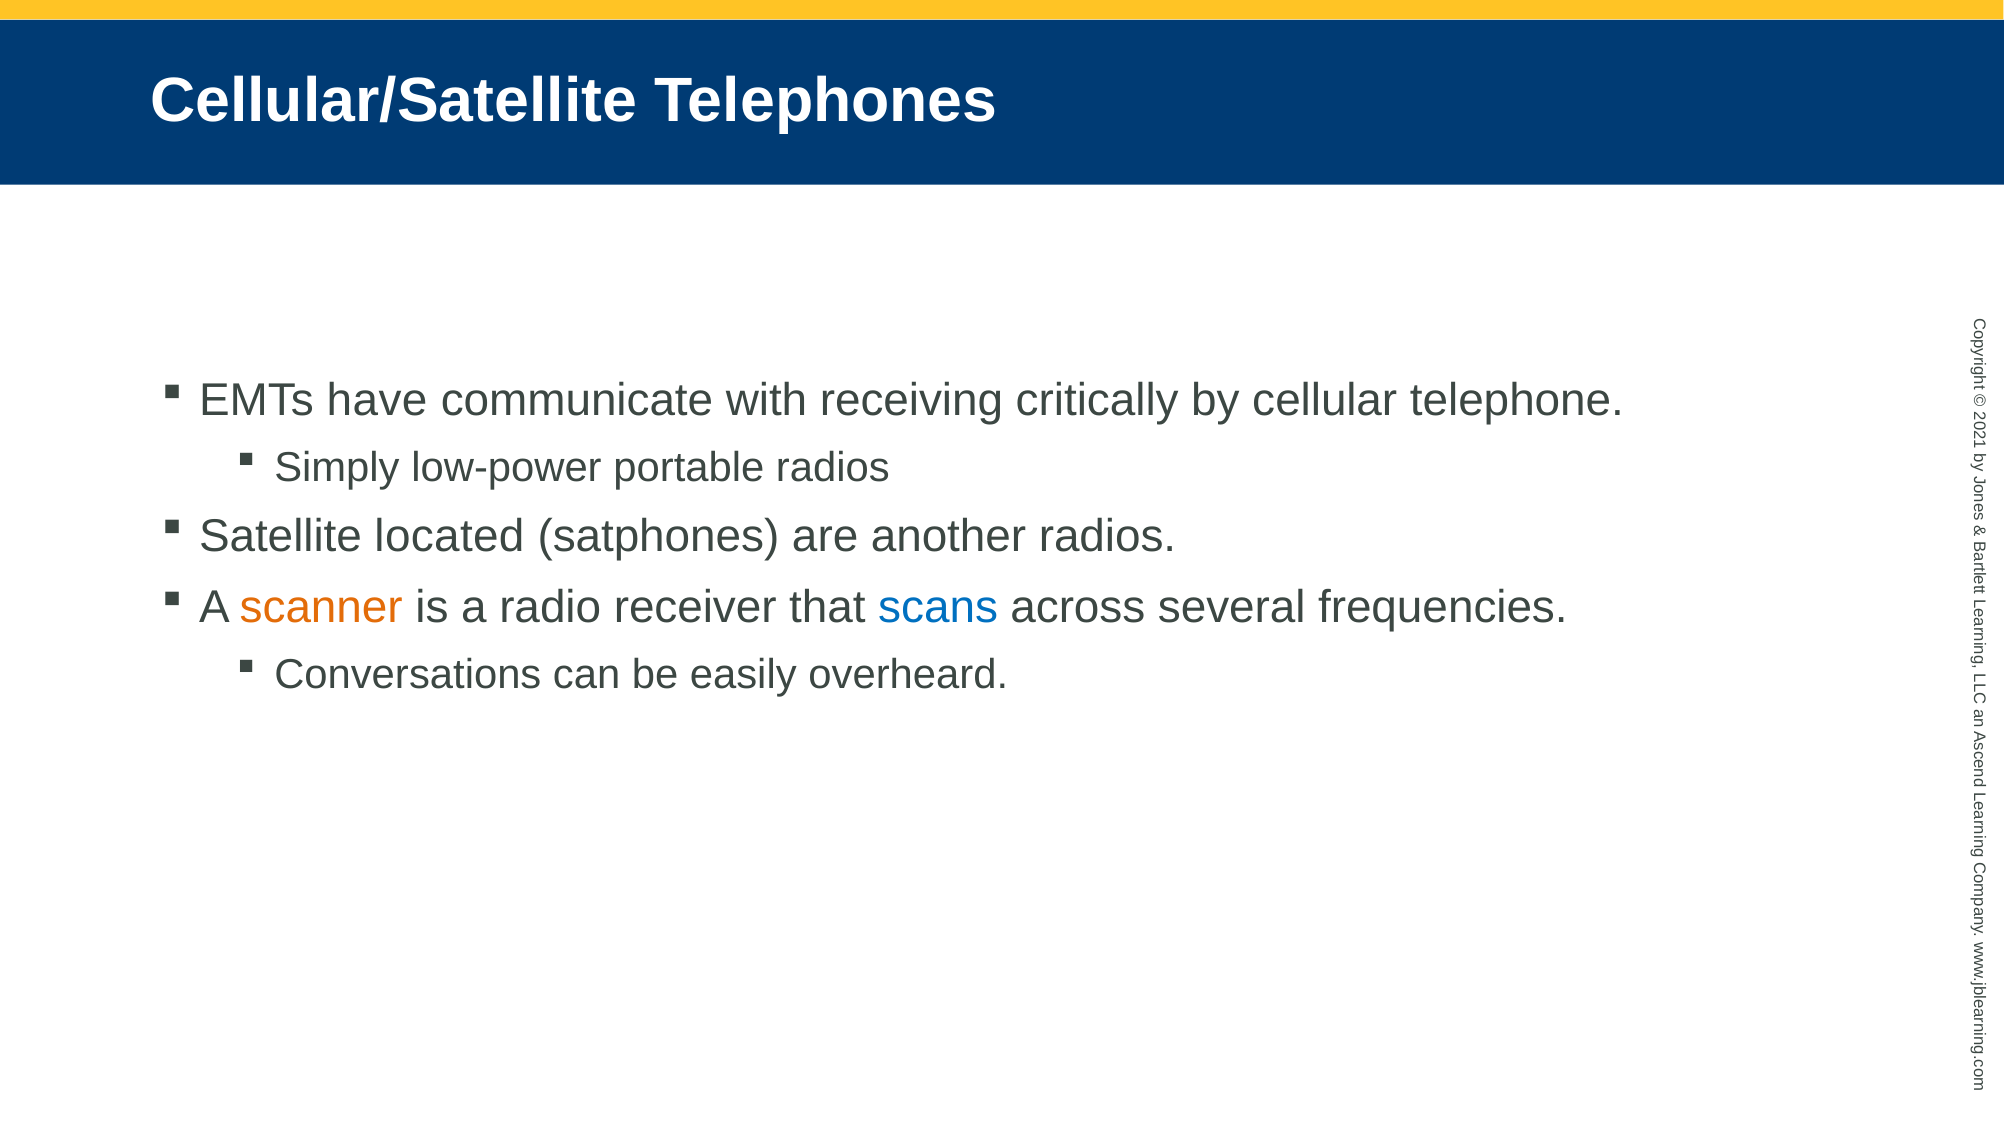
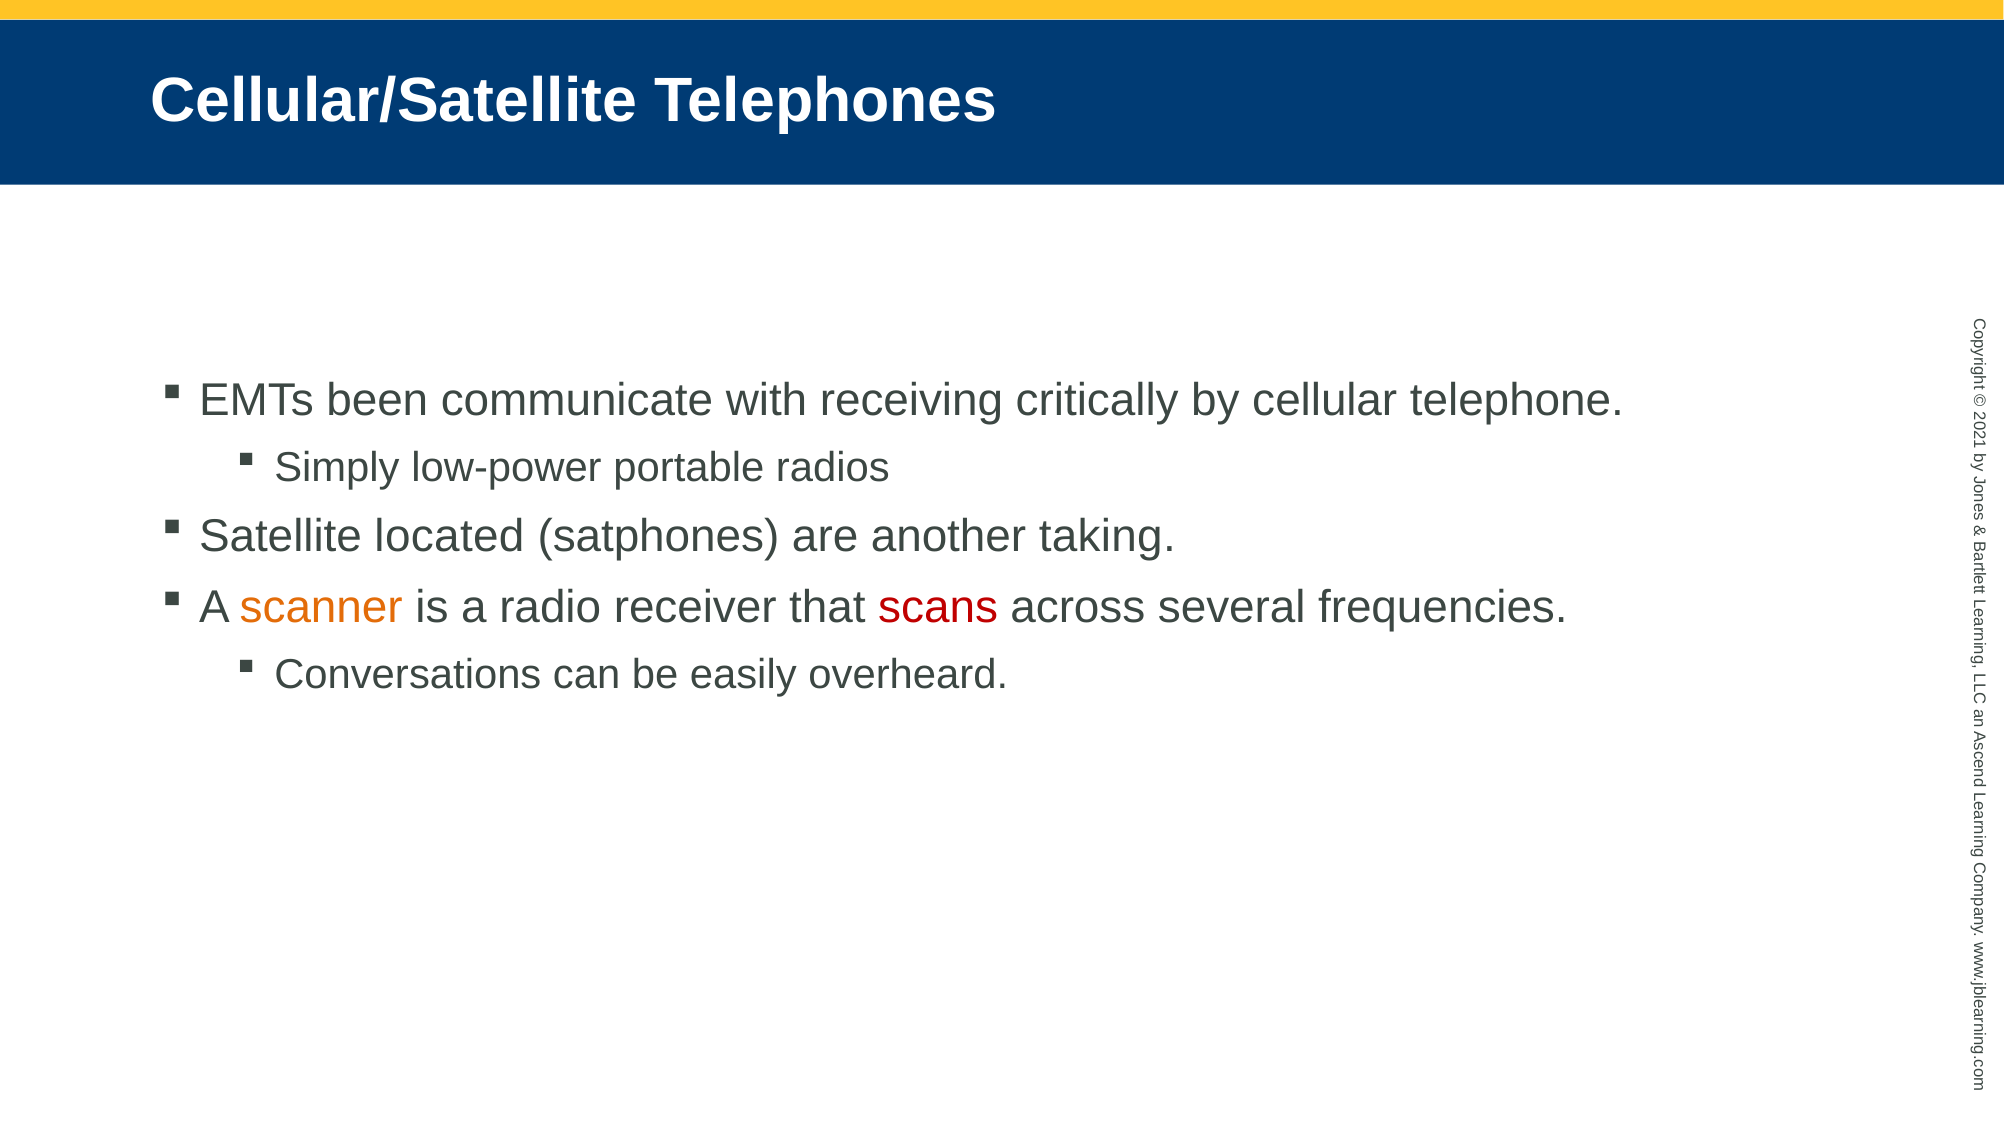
have: have -> been
another radios: radios -> taking
scans colour: blue -> red
